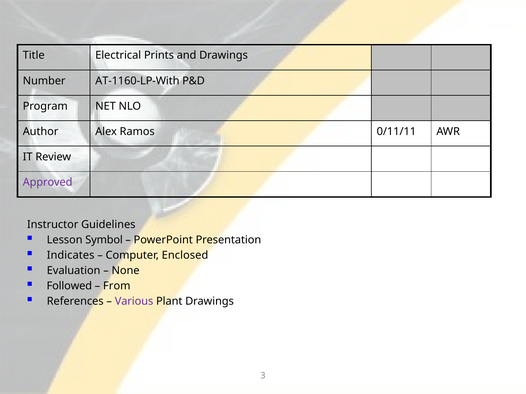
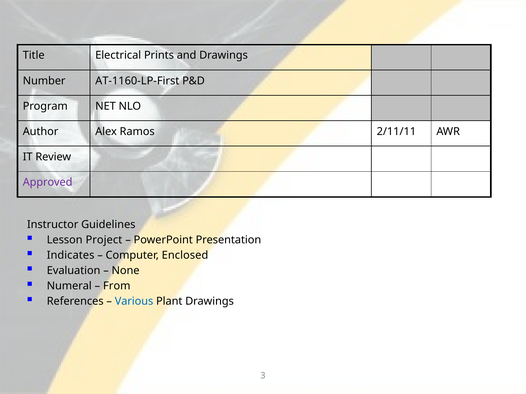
AT-1160-LP-With: AT-1160-LP-With -> AT-1160-LP-First
0/11/11: 0/11/11 -> 2/11/11
Symbol: Symbol -> Project
Followed: Followed -> Numeral
Various colour: purple -> blue
